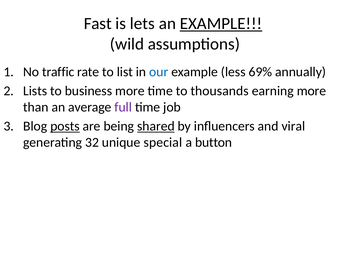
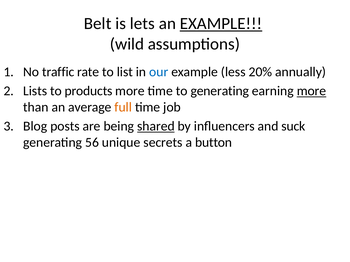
Fast: Fast -> Belt
69%: 69% -> 20%
business: business -> products
to thousands: thousands -> generating
more at (311, 91) underline: none -> present
full colour: purple -> orange
posts underline: present -> none
viral: viral -> suck
32: 32 -> 56
special: special -> secrets
